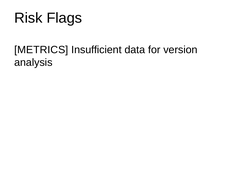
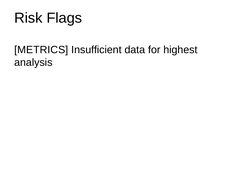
version: version -> highest
